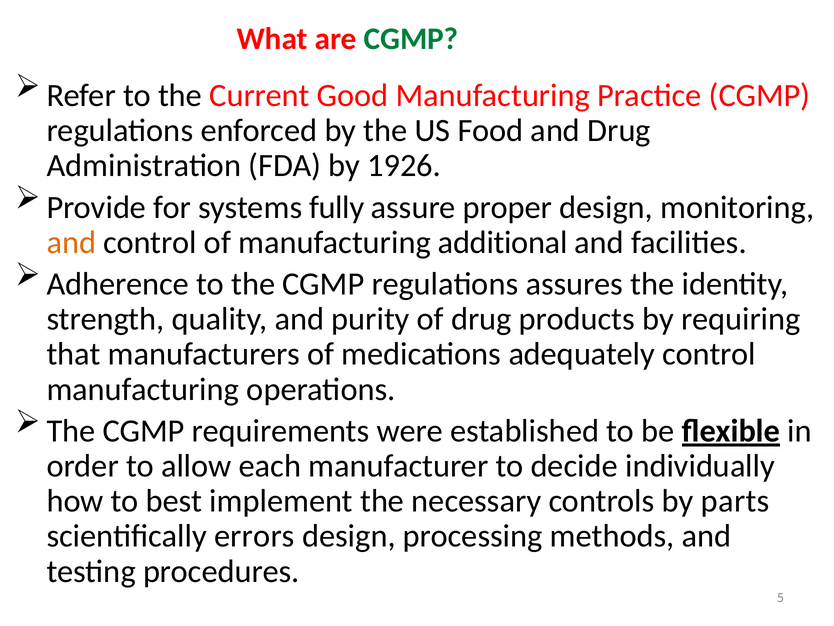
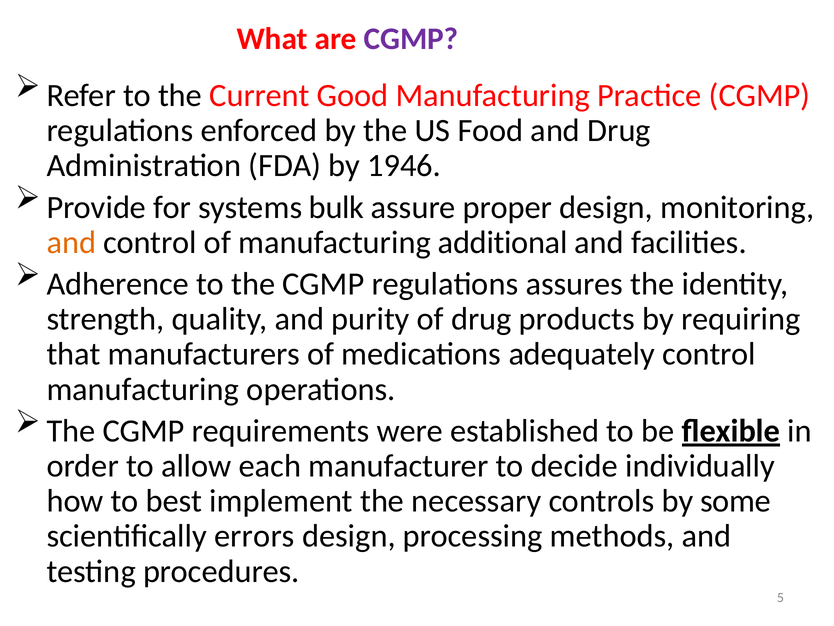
CGMP at (411, 39) colour: green -> purple
1926: 1926 -> 1946
fully: fully -> bulk
parts: parts -> some
